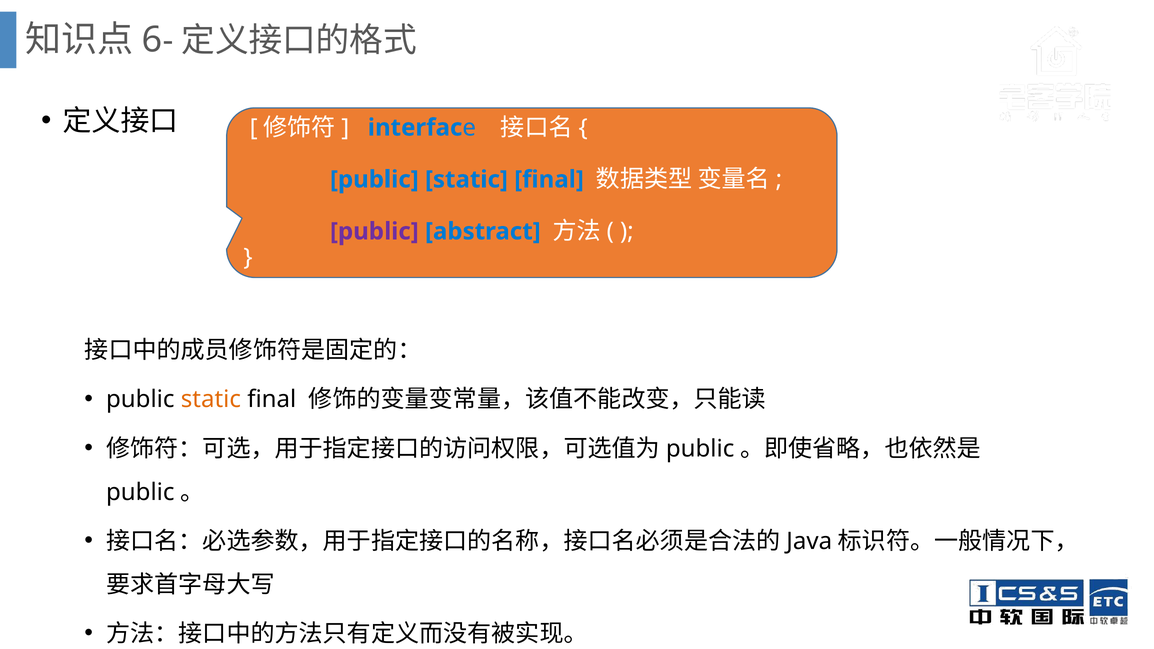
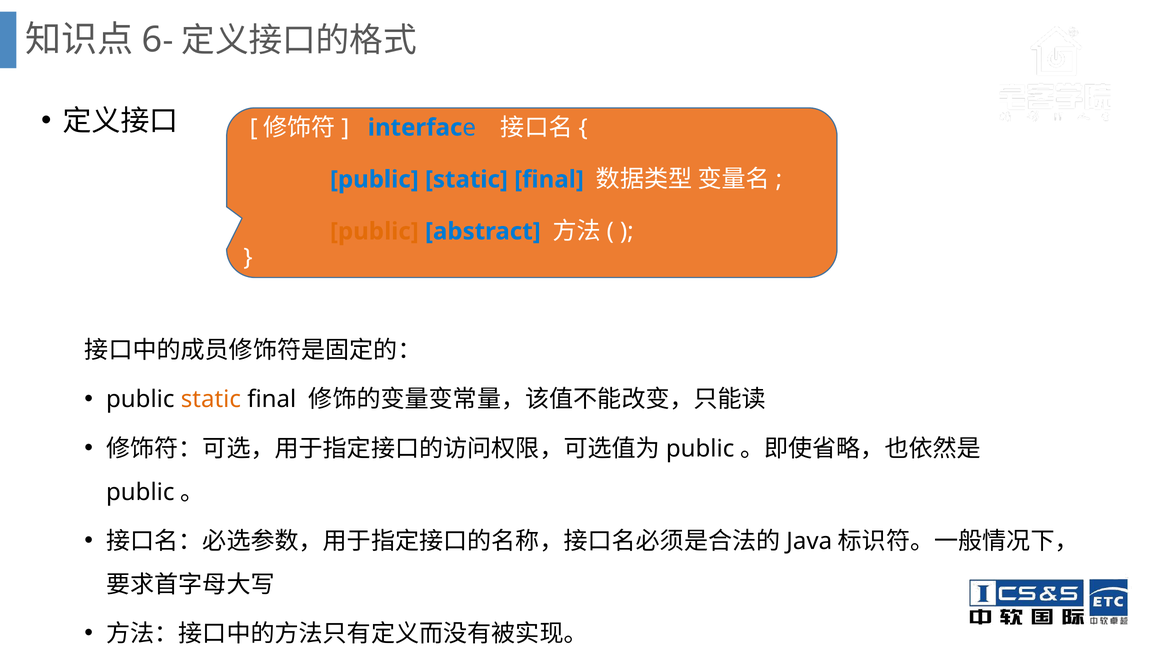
public at (374, 232) colour: purple -> orange
